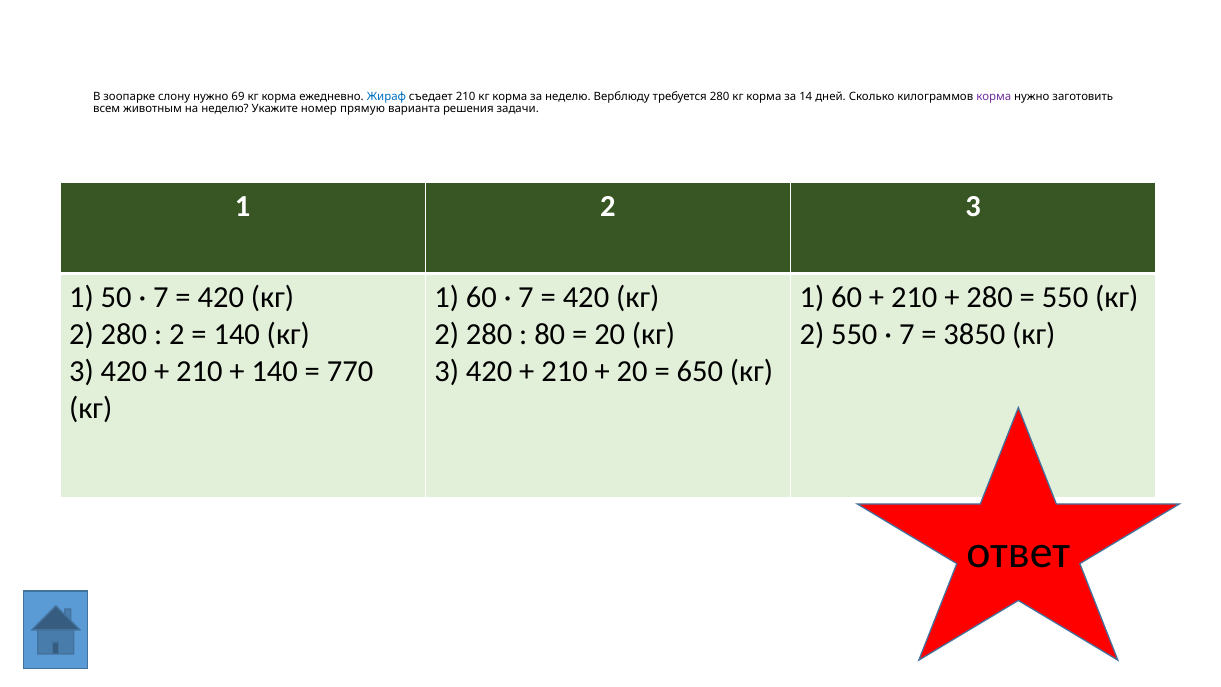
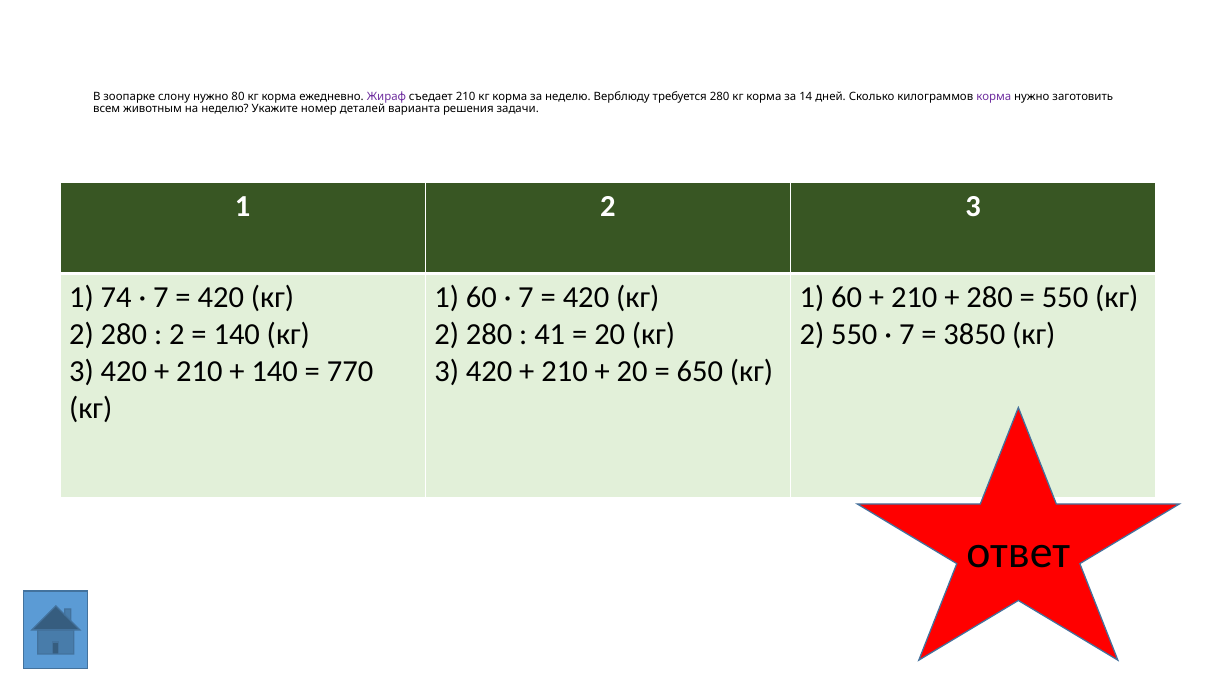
69: 69 -> 80
Жираф colour: blue -> purple
прямую: прямую -> деталей
50: 50 -> 74
80: 80 -> 41
